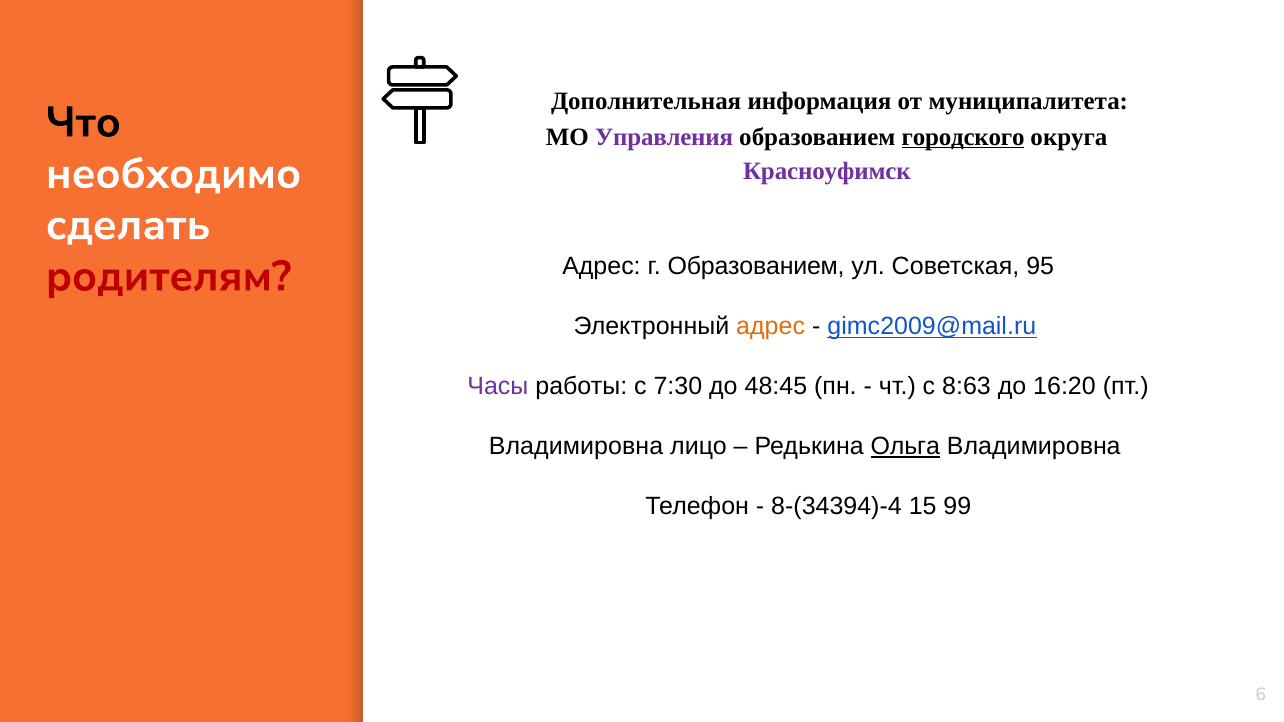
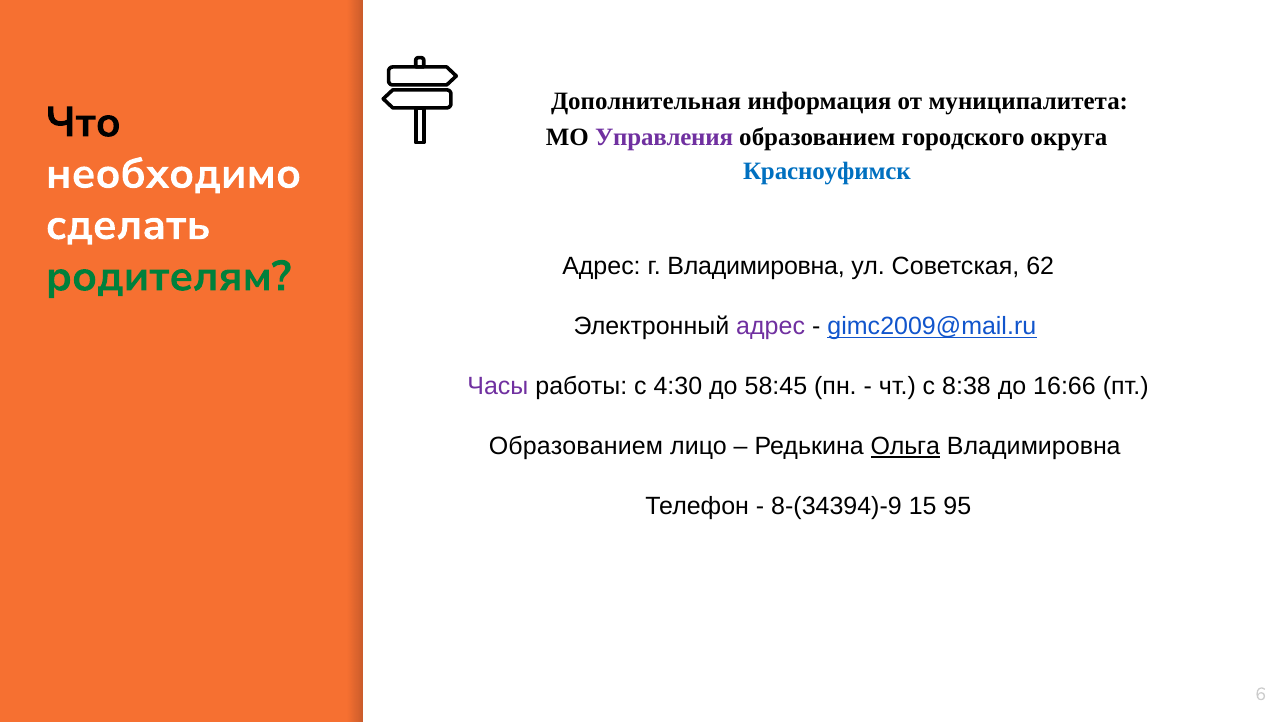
городского underline: present -> none
Красноуфимск colour: purple -> blue
родителям colour: red -> green
г Образованием: Образованием -> Владимировна
95: 95 -> 62
адрес at (771, 327) colour: orange -> purple
7:30: 7:30 -> 4:30
48:45: 48:45 -> 58:45
8:63: 8:63 -> 8:38
16:20: 16:20 -> 16:66
Владимировна at (576, 447): Владимировна -> Образованием
8-(34394)-4: 8-(34394)-4 -> 8-(34394)-9
99: 99 -> 95
